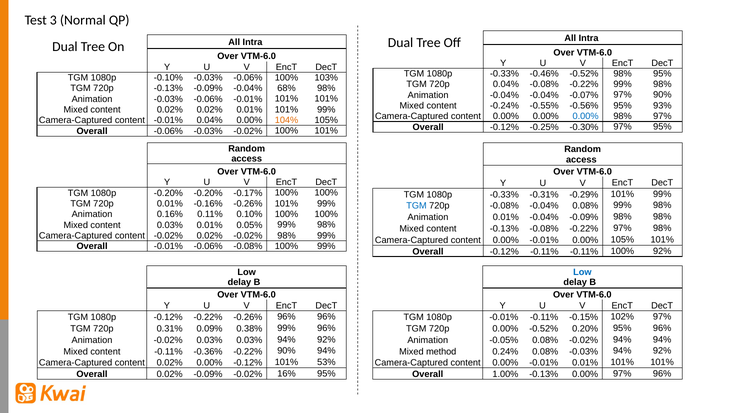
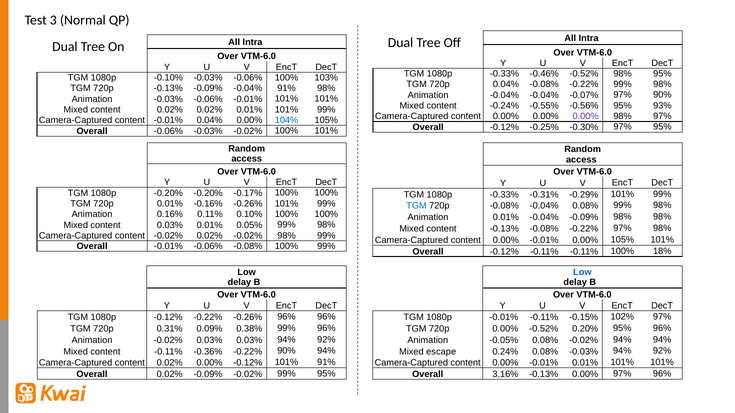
-0.04% 68%: 68% -> 91%
0.00% at (586, 117) colour: blue -> purple
104% colour: orange -> blue
100% 92%: 92% -> 18%
method: method -> escape
101% 53%: 53% -> 91%
-0.02% 16%: 16% -> 99%
1.00%: 1.00% -> 3.16%
